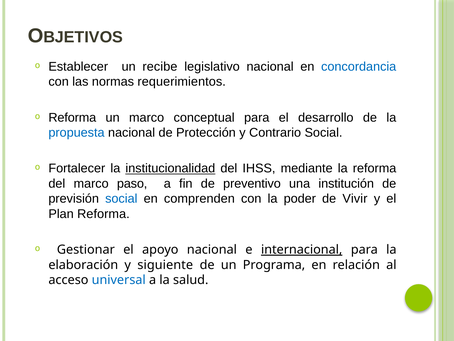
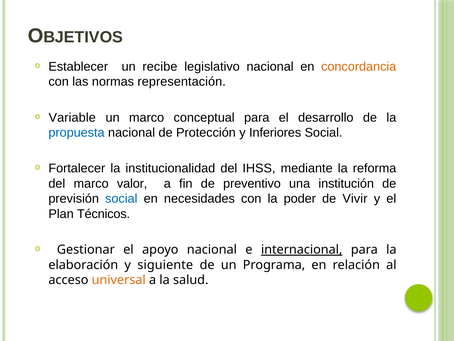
concordancia colour: blue -> orange
requerimientos: requerimientos -> representación
Reforma at (72, 117): Reforma -> Variable
Contrario: Contrario -> Inferiores
institucionalidad underline: present -> none
paso: paso -> valor
comprenden: comprenden -> necesidades
Plan Reforma: Reforma -> Técnicos
universal colour: blue -> orange
